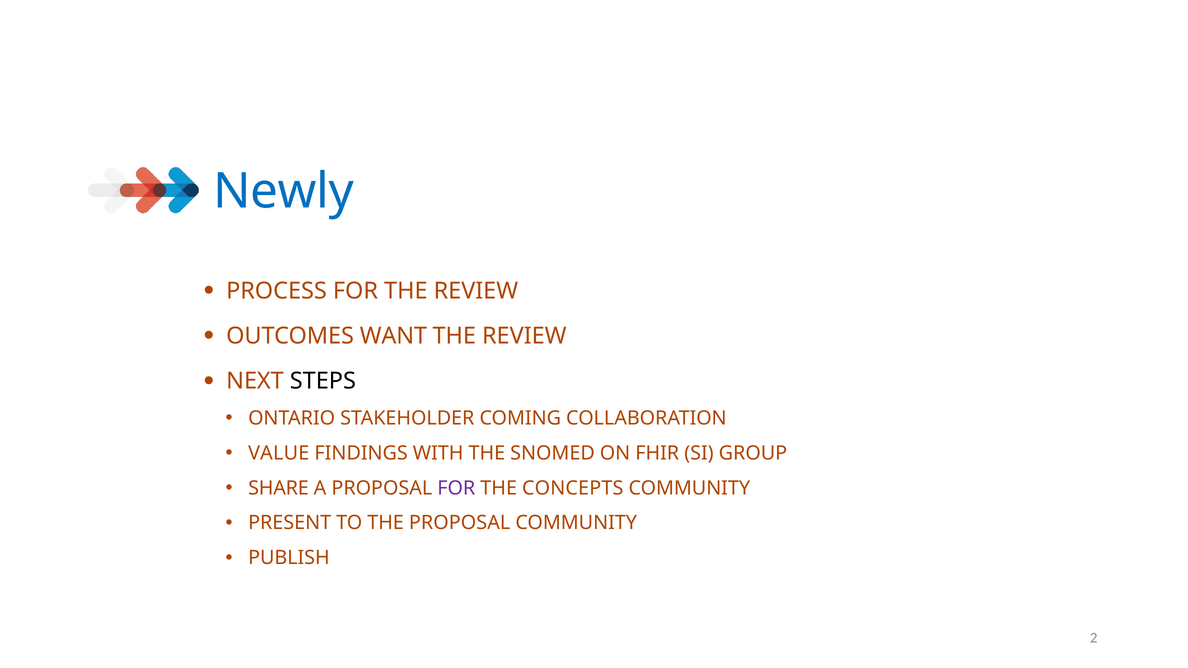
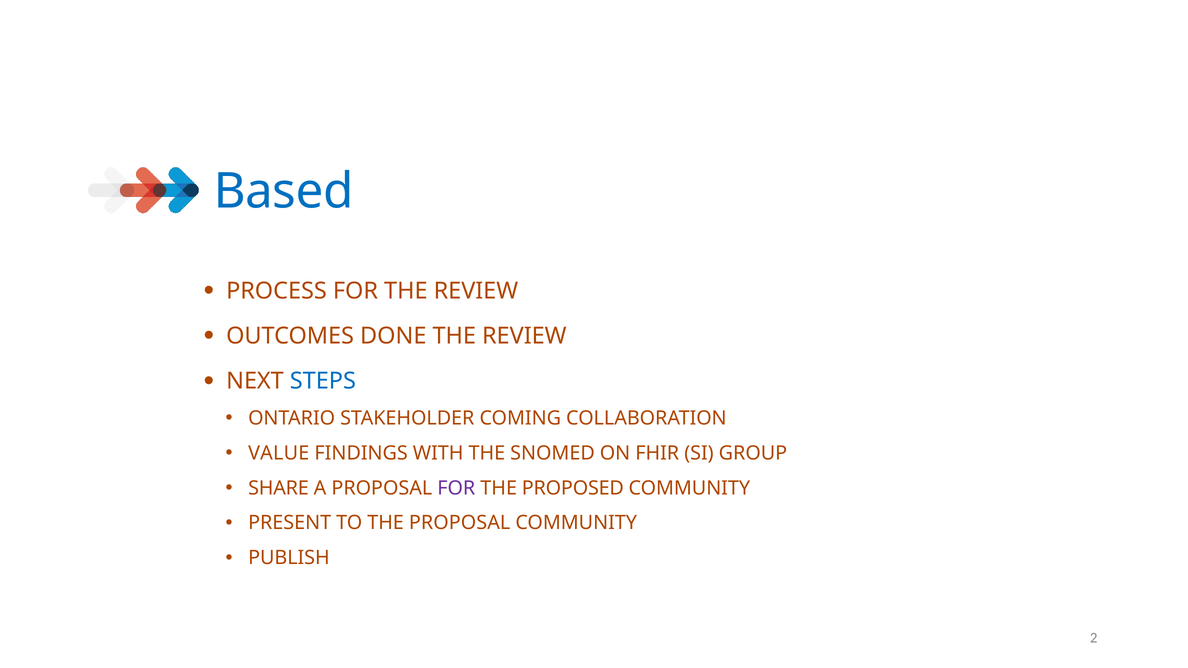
Newly: Newly -> Based
WANT: WANT -> DONE
STEPS colour: black -> blue
CONCEPTS: CONCEPTS -> PROPOSED
